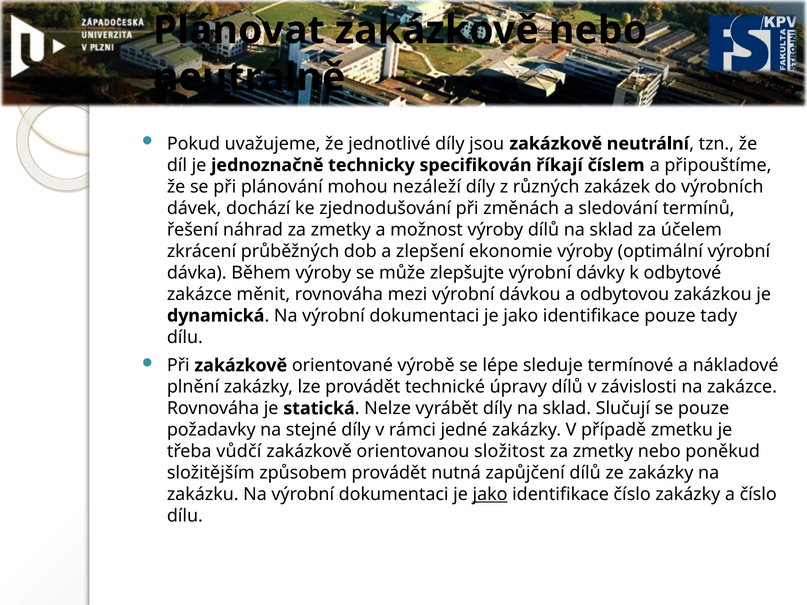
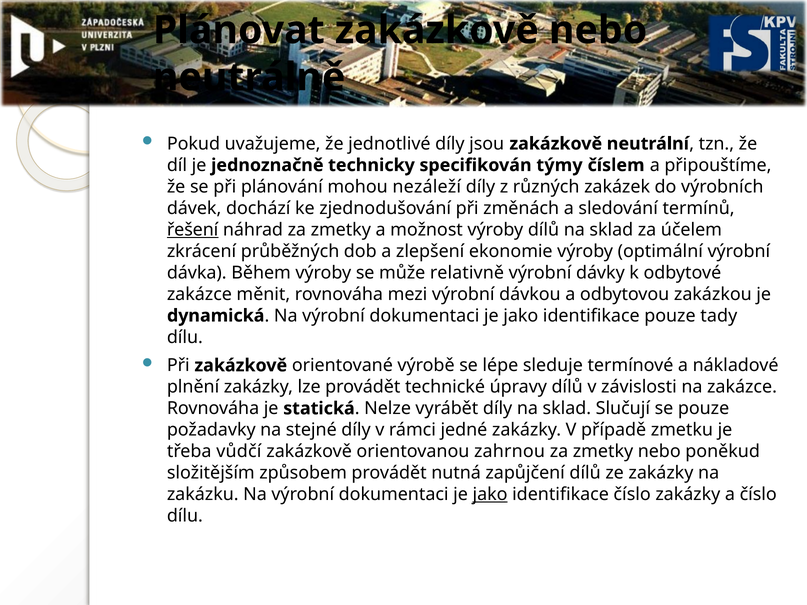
říkají: říkají -> týmy
řešení underline: none -> present
zlepšujte: zlepšujte -> relativně
složitost: složitost -> zahrnou
